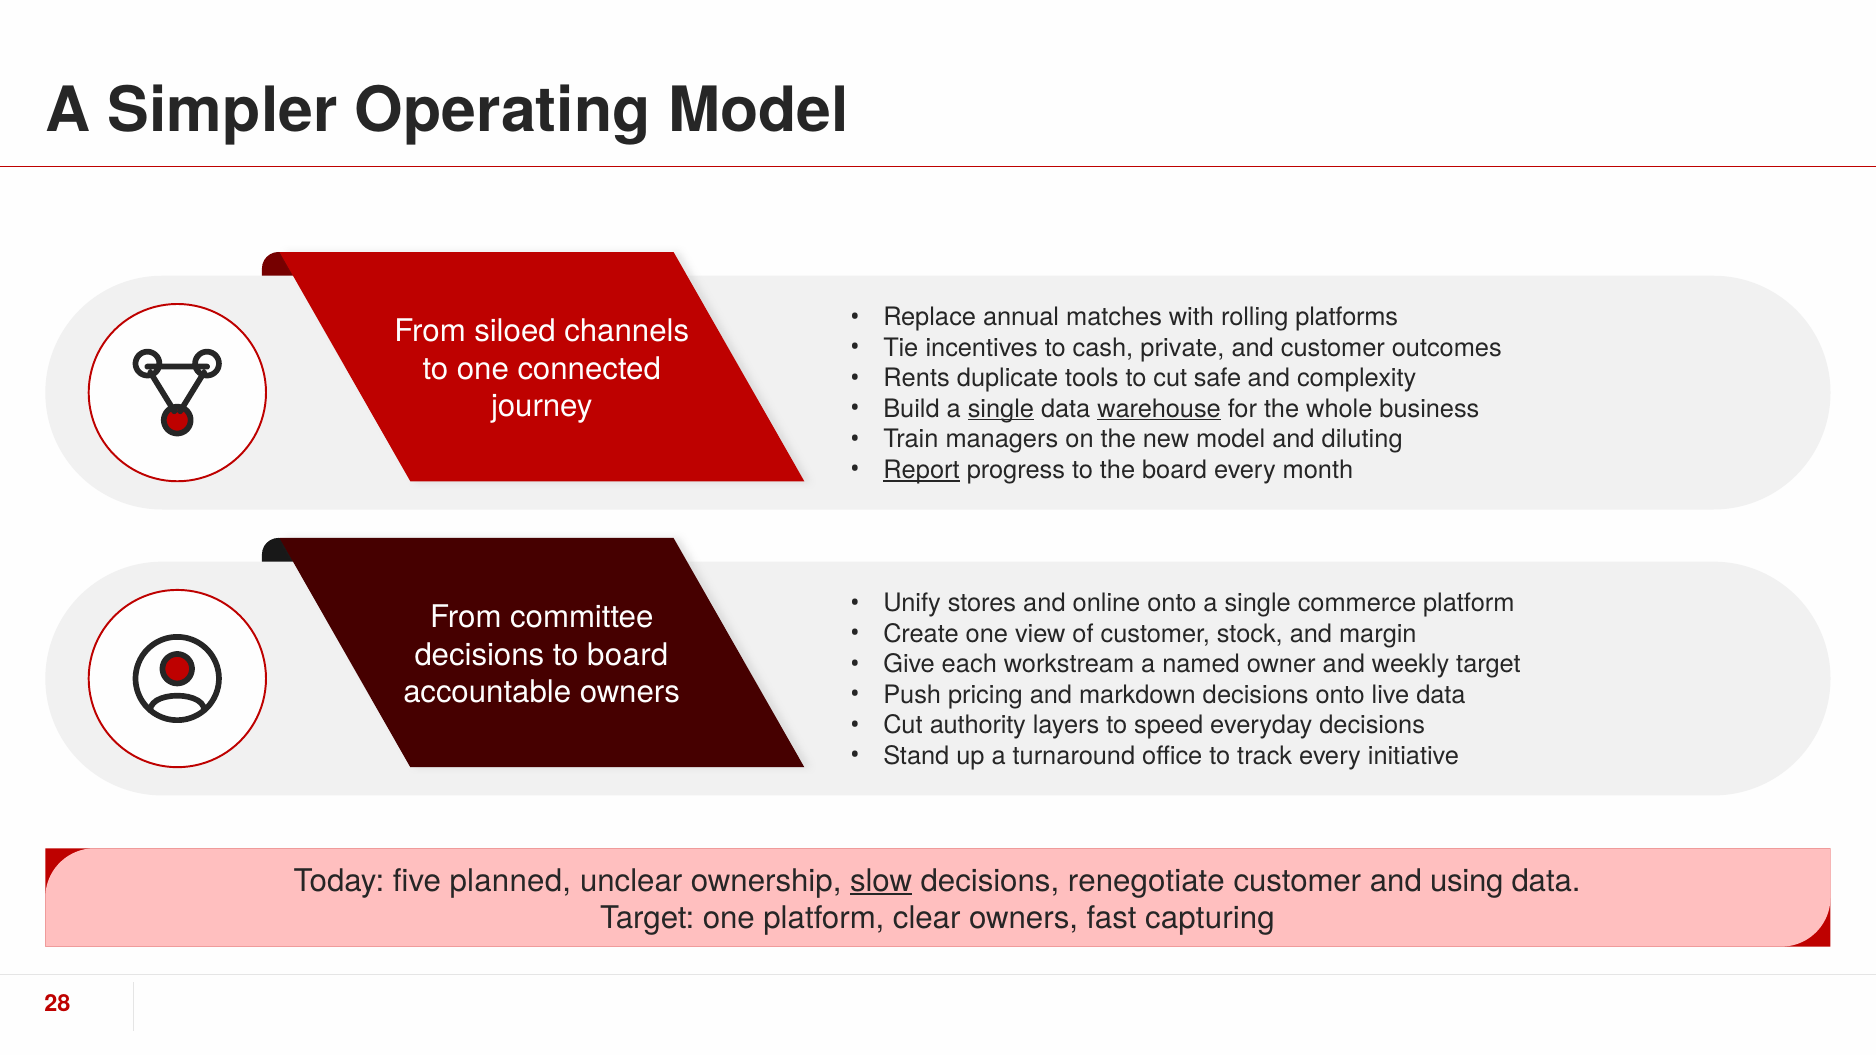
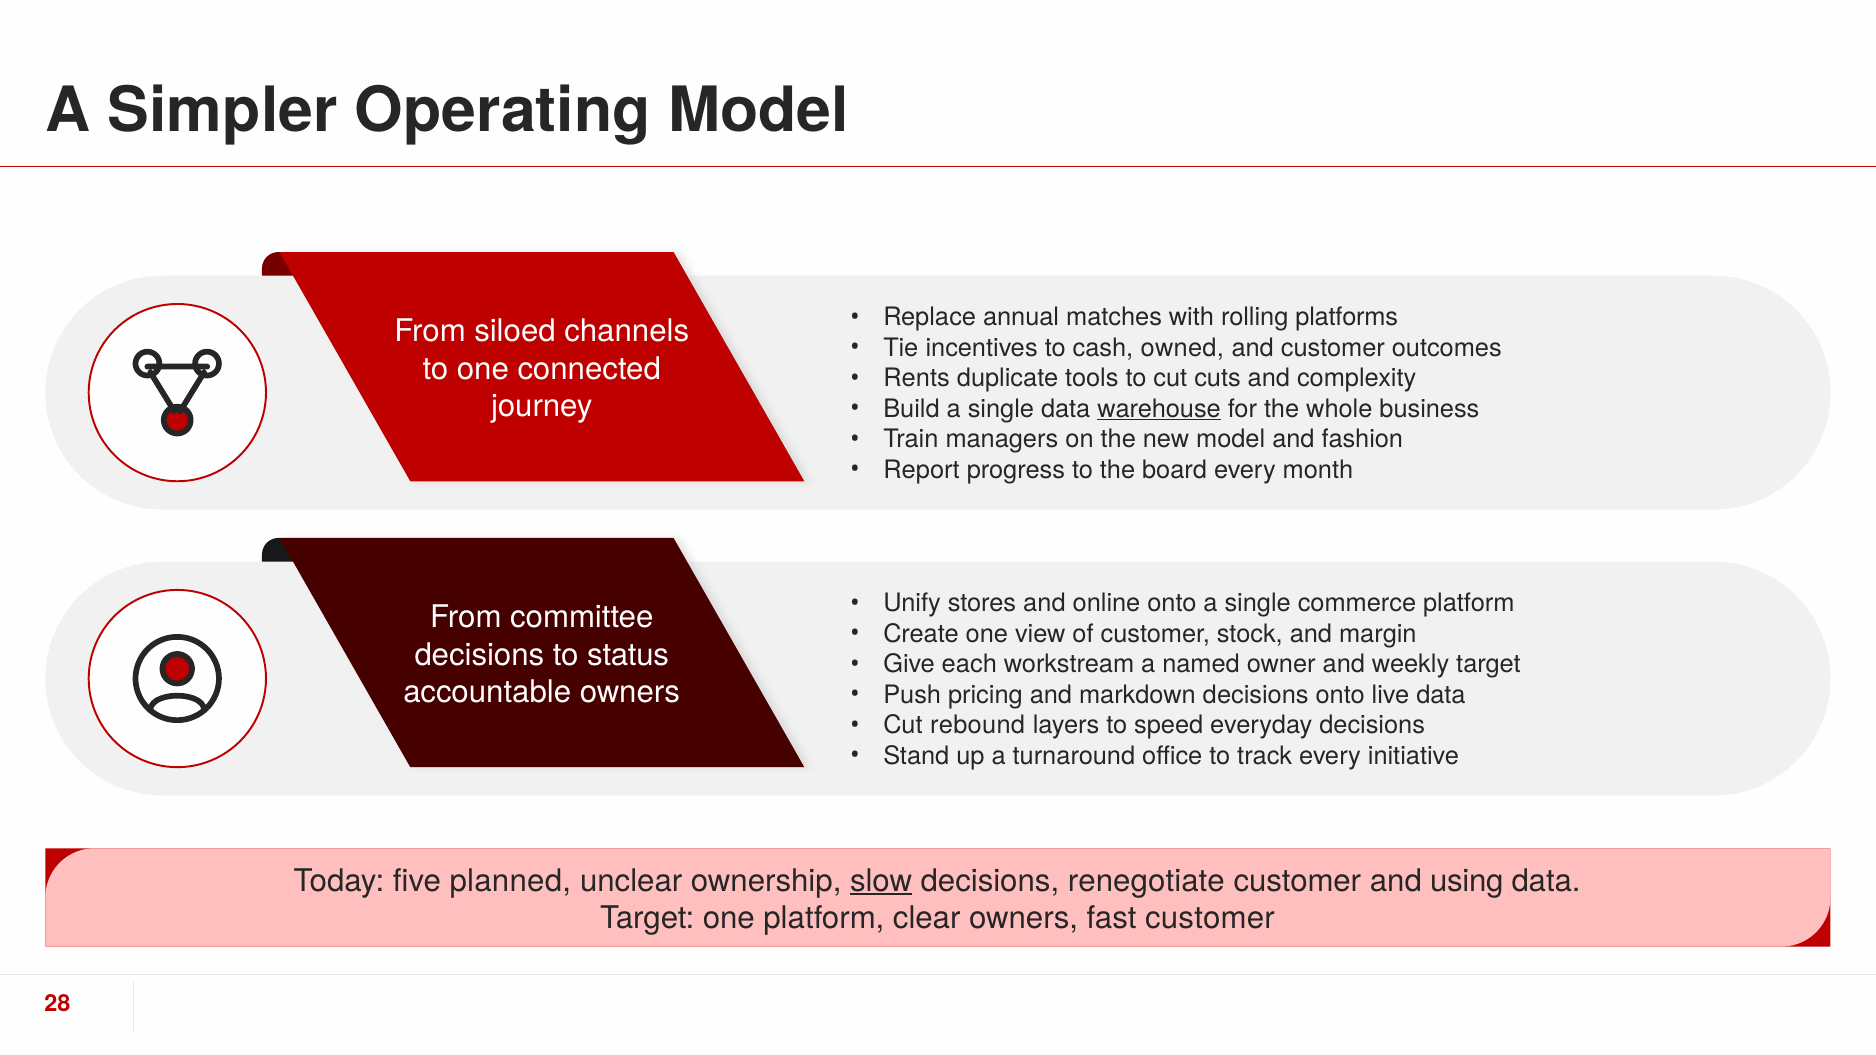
private: private -> owned
safe: safe -> cuts
single at (1001, 409) underline: present -> none
diluting: diluting -> fashion
Report underline: present -> none
to board: board -> status
authority: authority -> rebound
fast capturing: capturing -> customer
